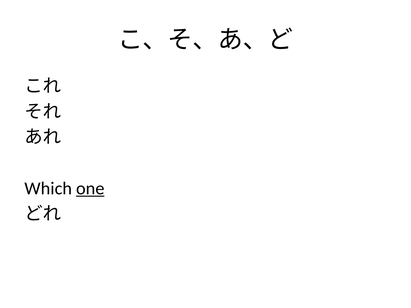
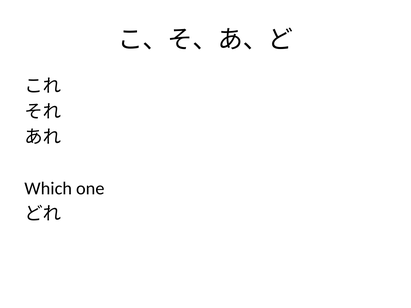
one underline: present -> none
